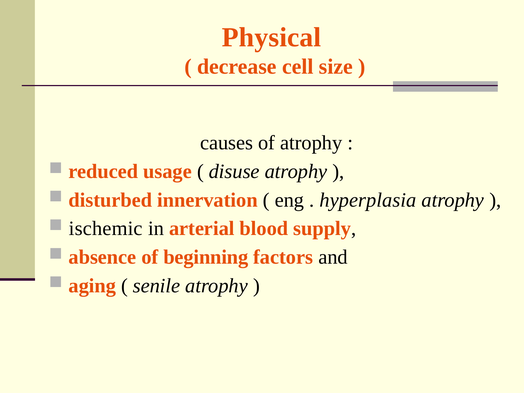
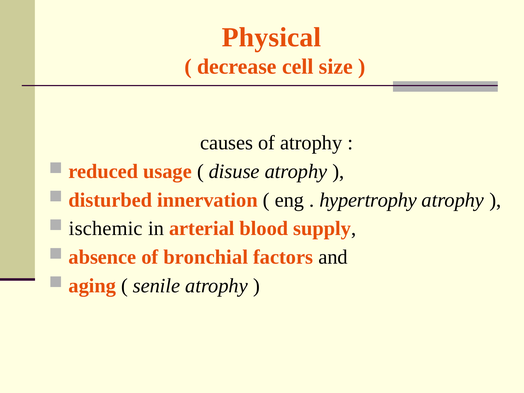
hyperplasia: hyperplasia -> hypertrophy
beginning: beginning -> bronchial
